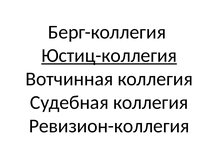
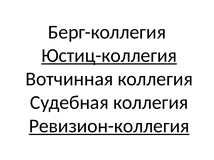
Ревизион-коллегия underline: none -> present
